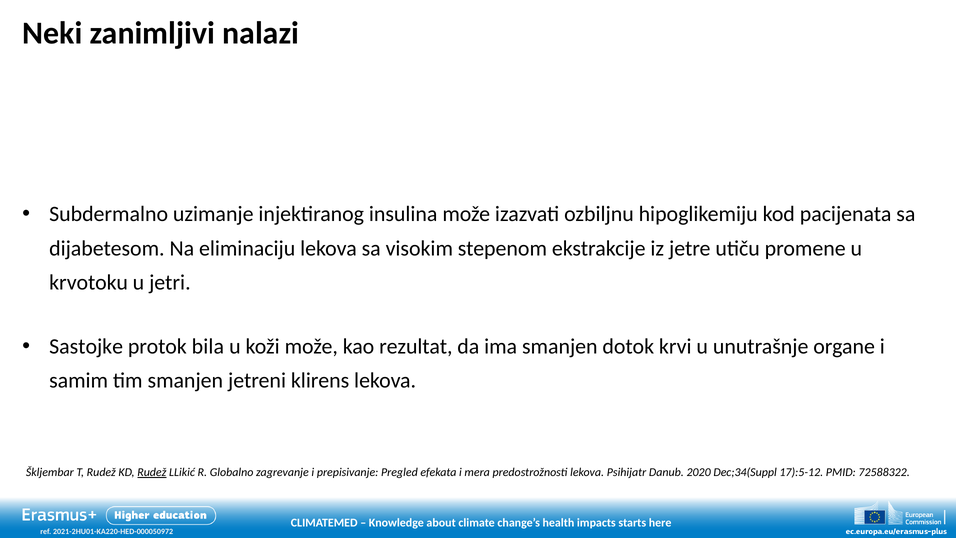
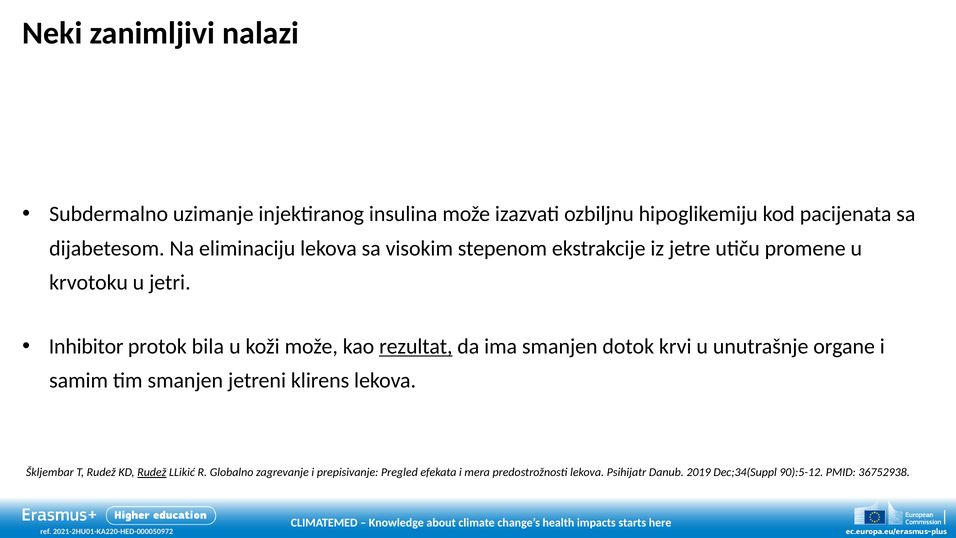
Sastojke: Sastojke -> Inhibitor
rezultat underline: none -> present
2020: 2020 -> 2019
17):5-12: 17):5-12 -> 90):5-12
72588322: 72588322 -> 36752938
